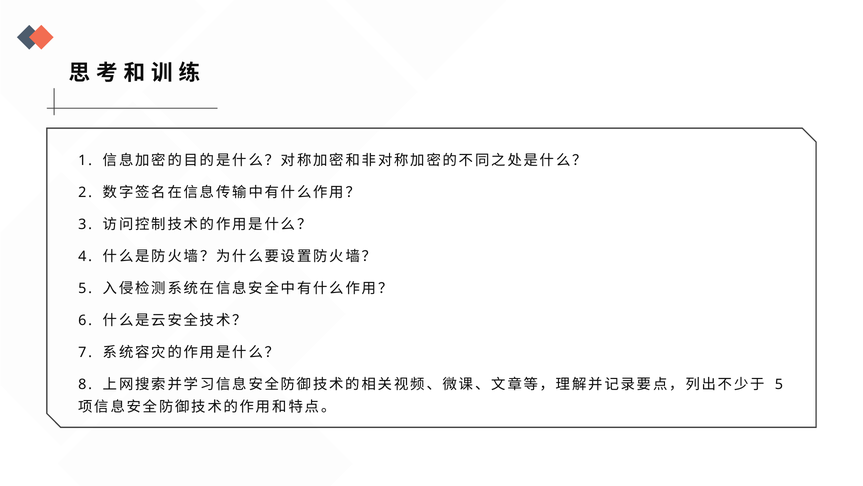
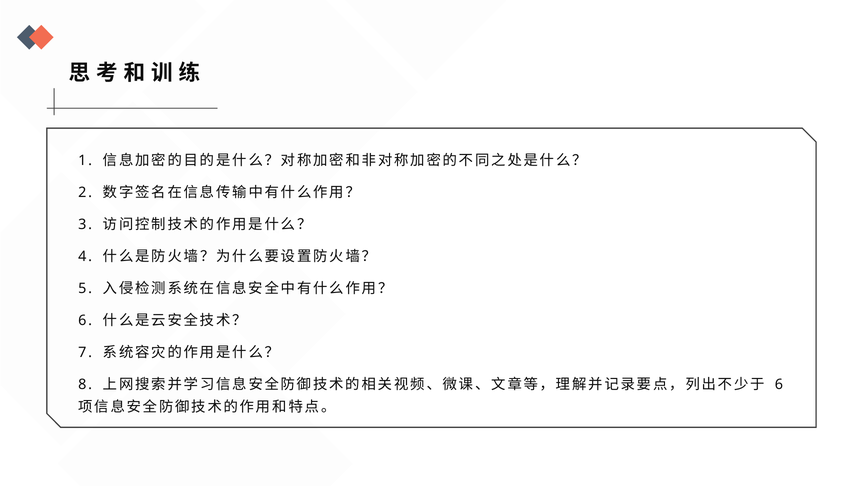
5 at (779, 384): 5 -> 6
